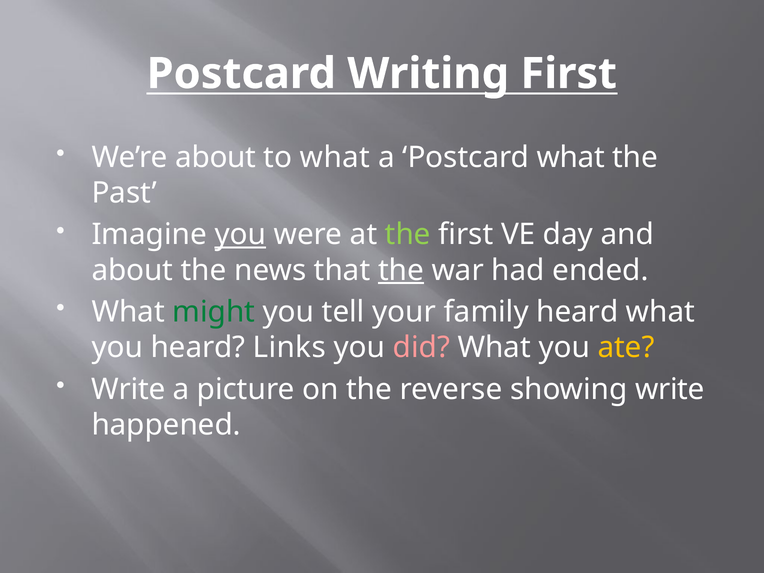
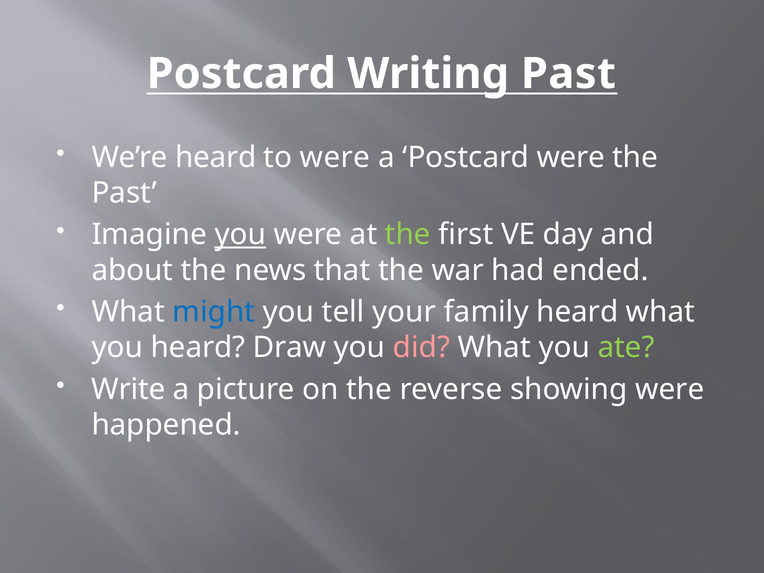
Writing First: First -> Past
We’re about: about -> heard
to what: what -> were
Postcard what: what -> were
the at (401, 270) underline: present -> none
might colour: green -> blue
Links: Links -> Draw
ate colour: yellow -> light green
showing write: write -> were
